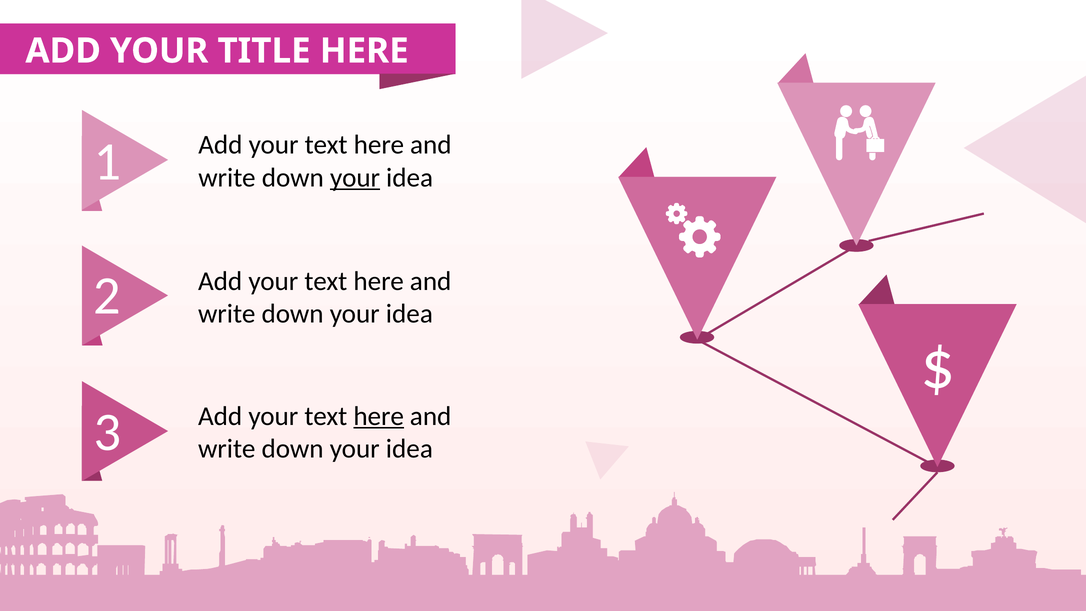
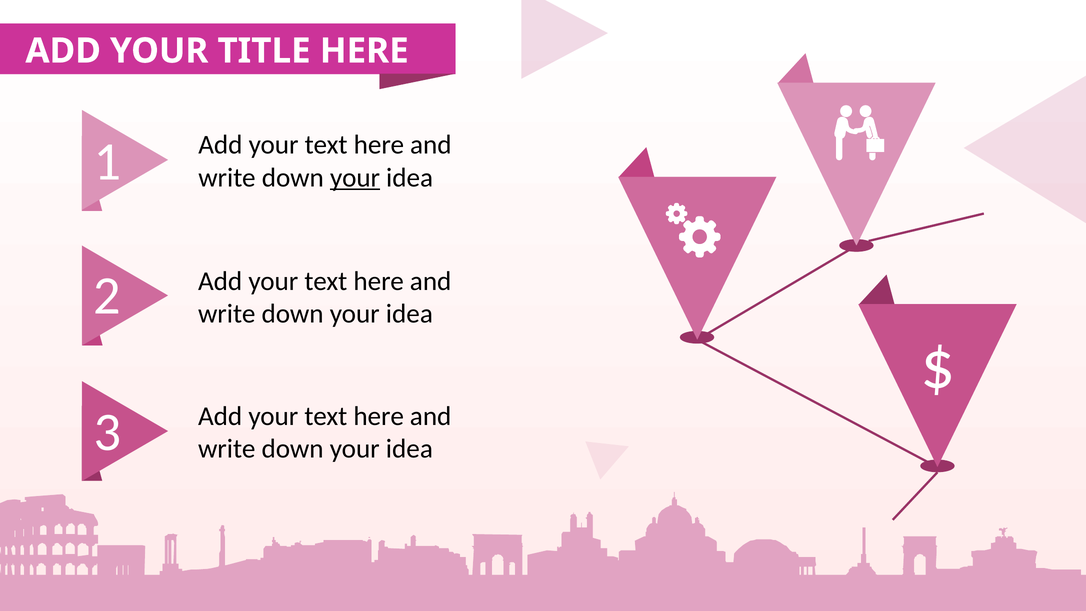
here at (379, 416) underline: present -> none
